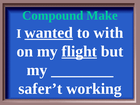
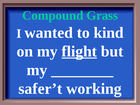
Make: Make -> Grass
wanted underline: present -> none
with: with -> kind
